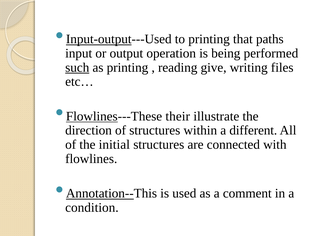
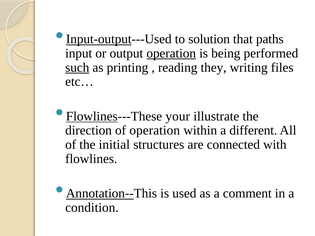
to printing: printing -> solution
operation at (171, 53) underline: none -> present
give: give -> they
their: their -> your
of structures: structures -> operation
